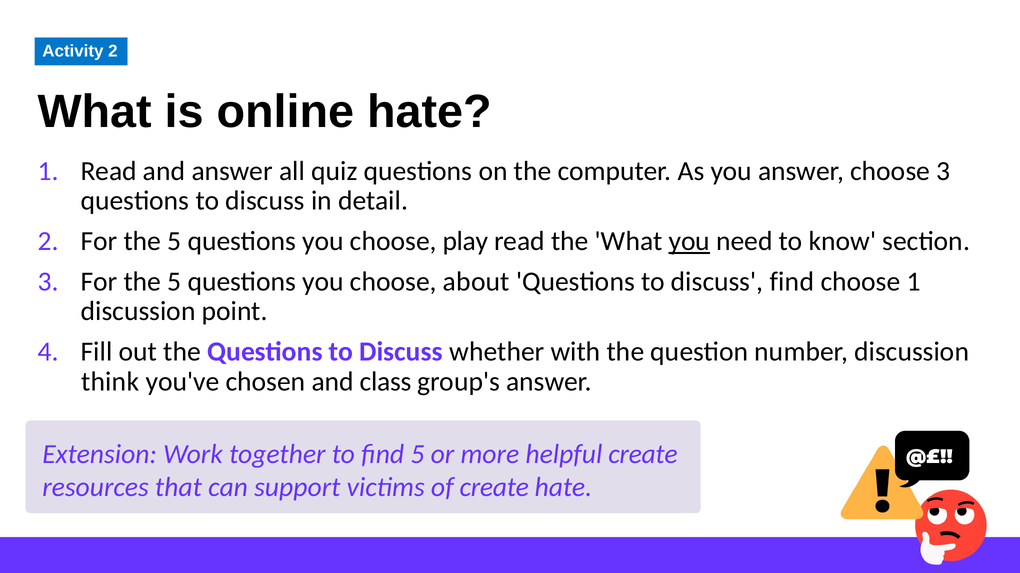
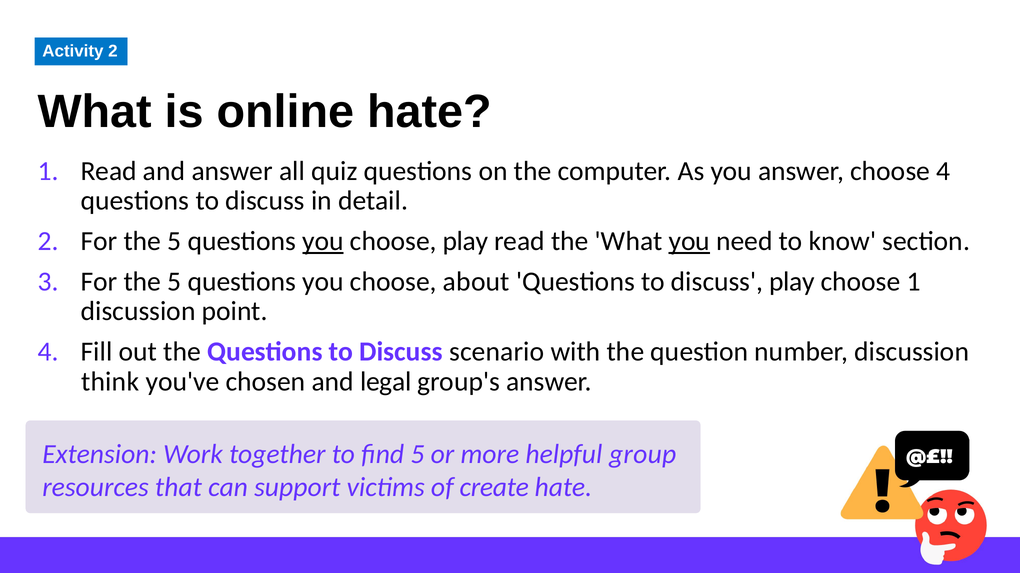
choose 3: 3 -> 4
you at (323, 242) underline: none -> present
discuss find: find -> play
whether: whether -> scenario
class: class -> legal
helpful create: create -> group
